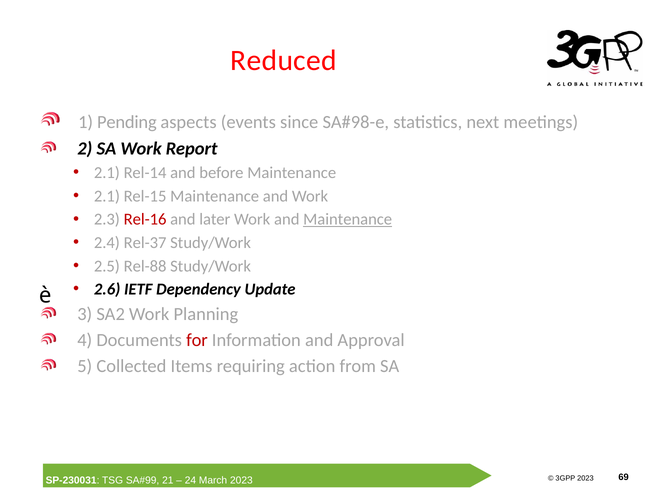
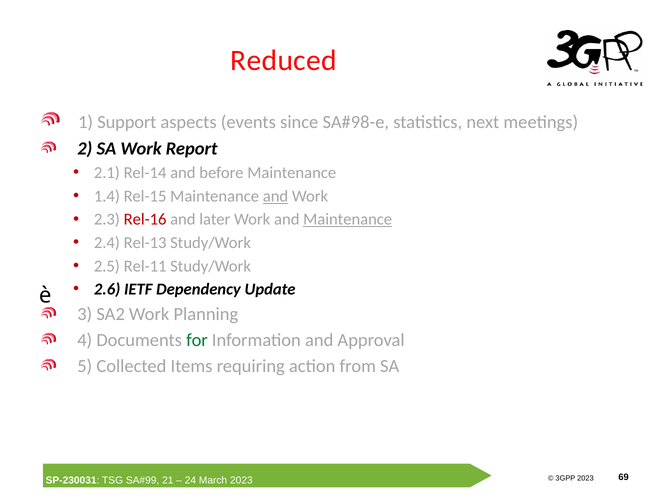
Pending: Pending -> Support
2.1 at (107, 196): 2.1 -> 1.4
and at (276, 196) underline: none -> present
Rel-37: Rel-37 -> Rel-13
Rel-88: Rel-88 -> Rel-11
for colour: red -> green
